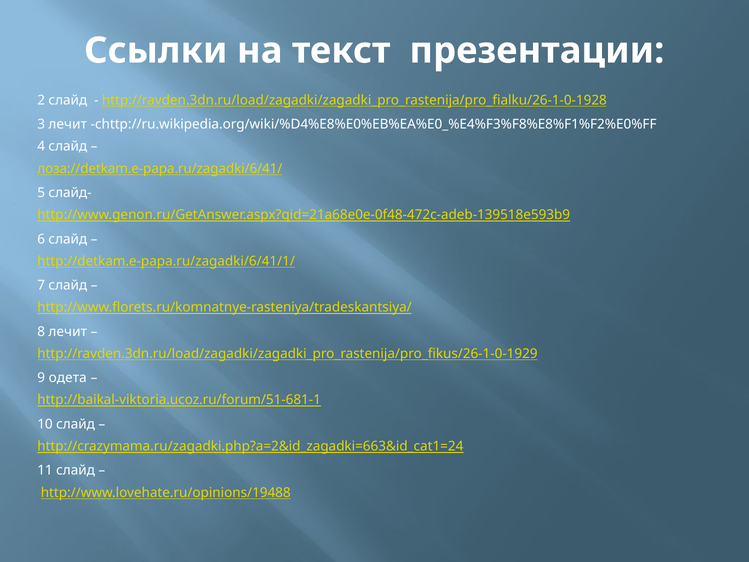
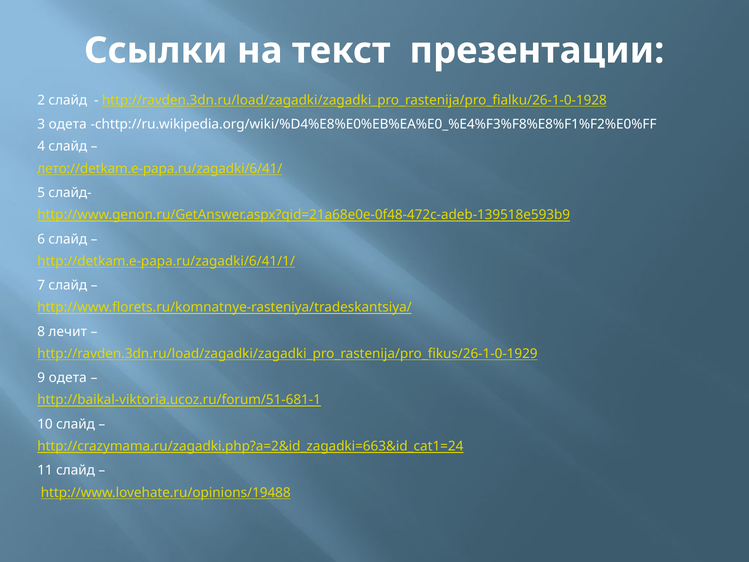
3 лечит: лечит -> одета
лоза://detkam.e-papa.ru/zagadki/6/41/: лоза://detkam.e-papa.ru/zagadki/6/41/ -> лето://detkam.e-papa.ru/zagadki/6/41/
